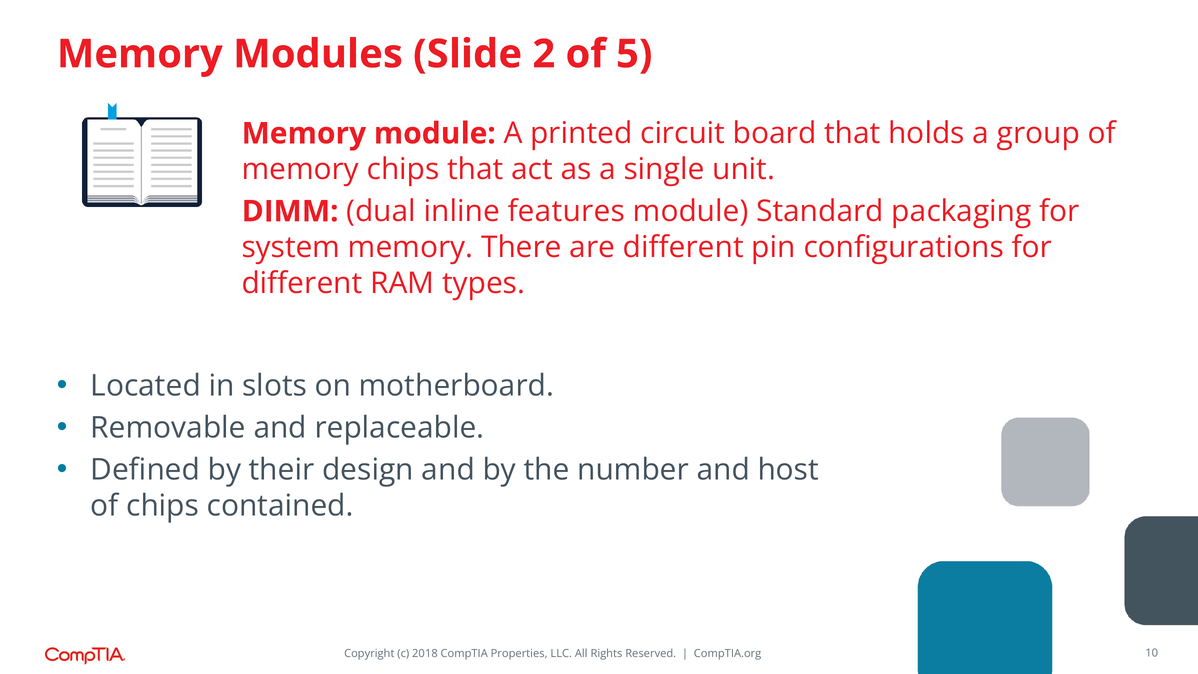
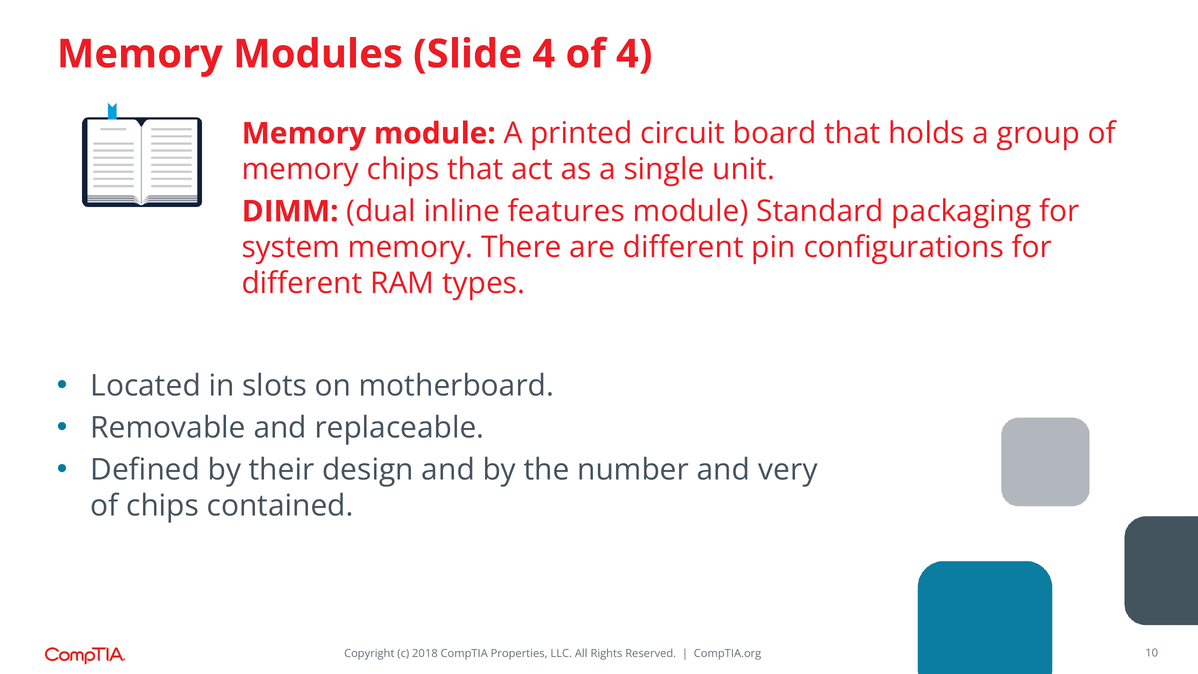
Slide 2: 2 -> 4
of 5: 5 -> 4
host: host -> very
